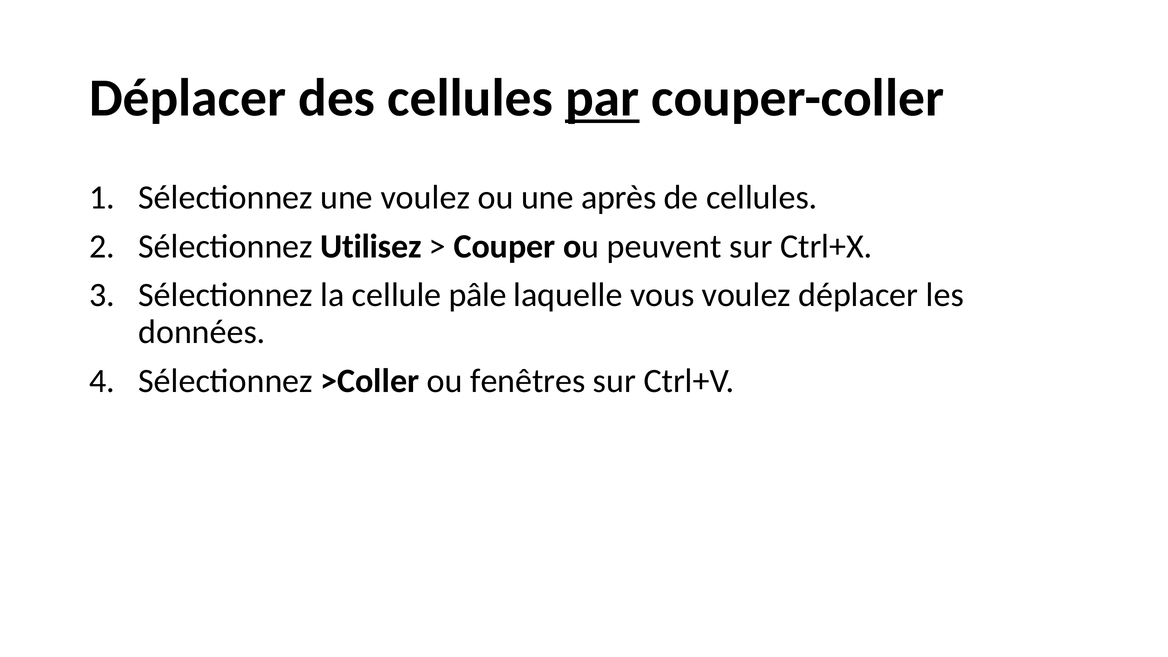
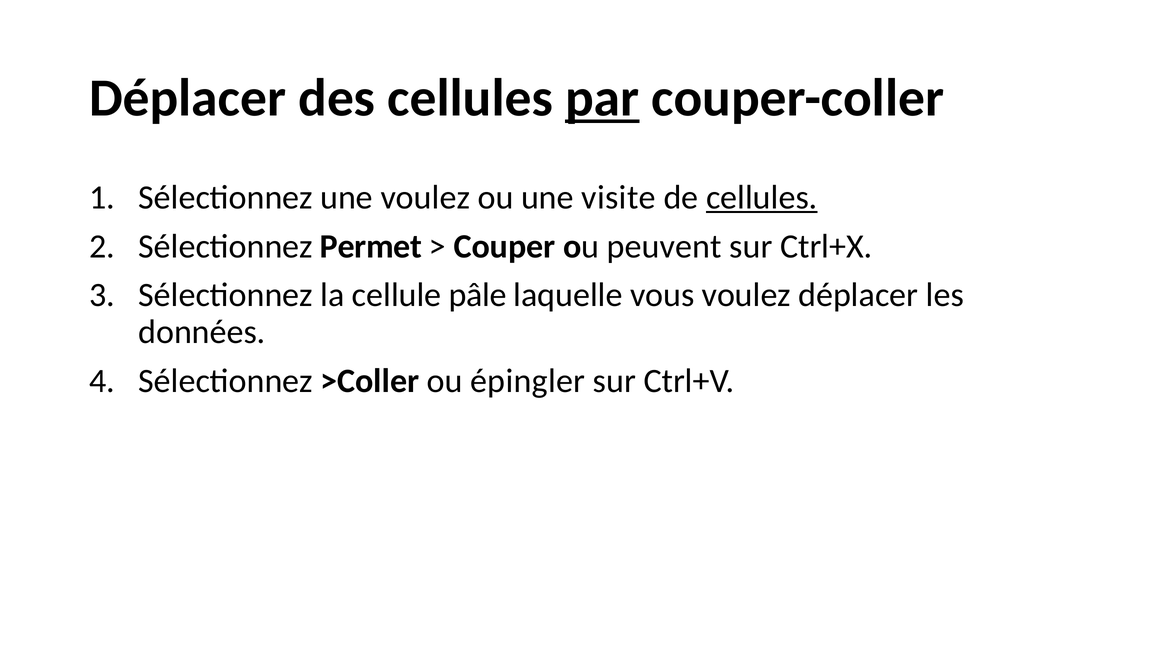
après: après -> visite
cellules at (762, 197) underline: none -> present
Utilisez: Utilisez -> Permet
fenêtres: fenêtres -> épingler
